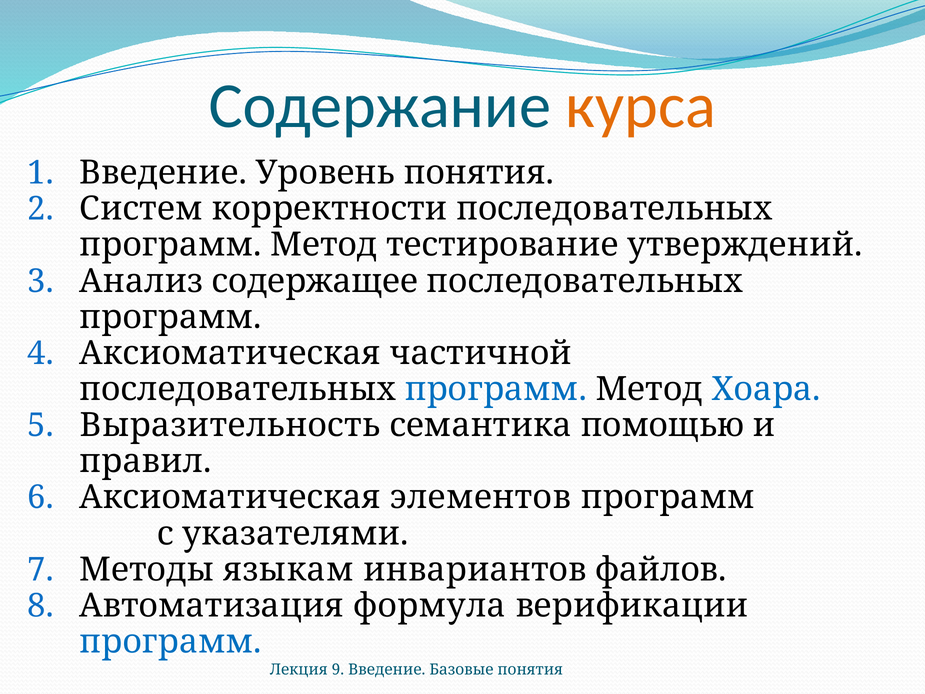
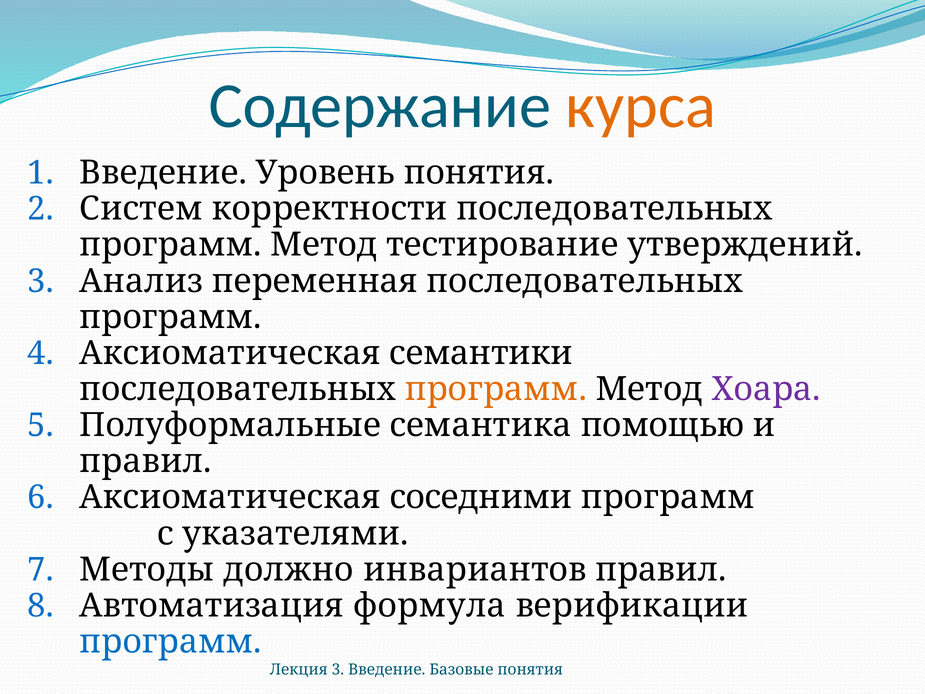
содержащее: содержащее -> переменная
частичной: частичной -> семантики
программ at (496, 389) colour: blue -> orange
Хоара colour: blue -> purple
Выразительность: Выразительность -> Полуформальные
элементов: элементов -> соседними
языкам: языкам -> должно
инвариантов файлов: файлов -> правил
Лекция 9: 9 -> 3
